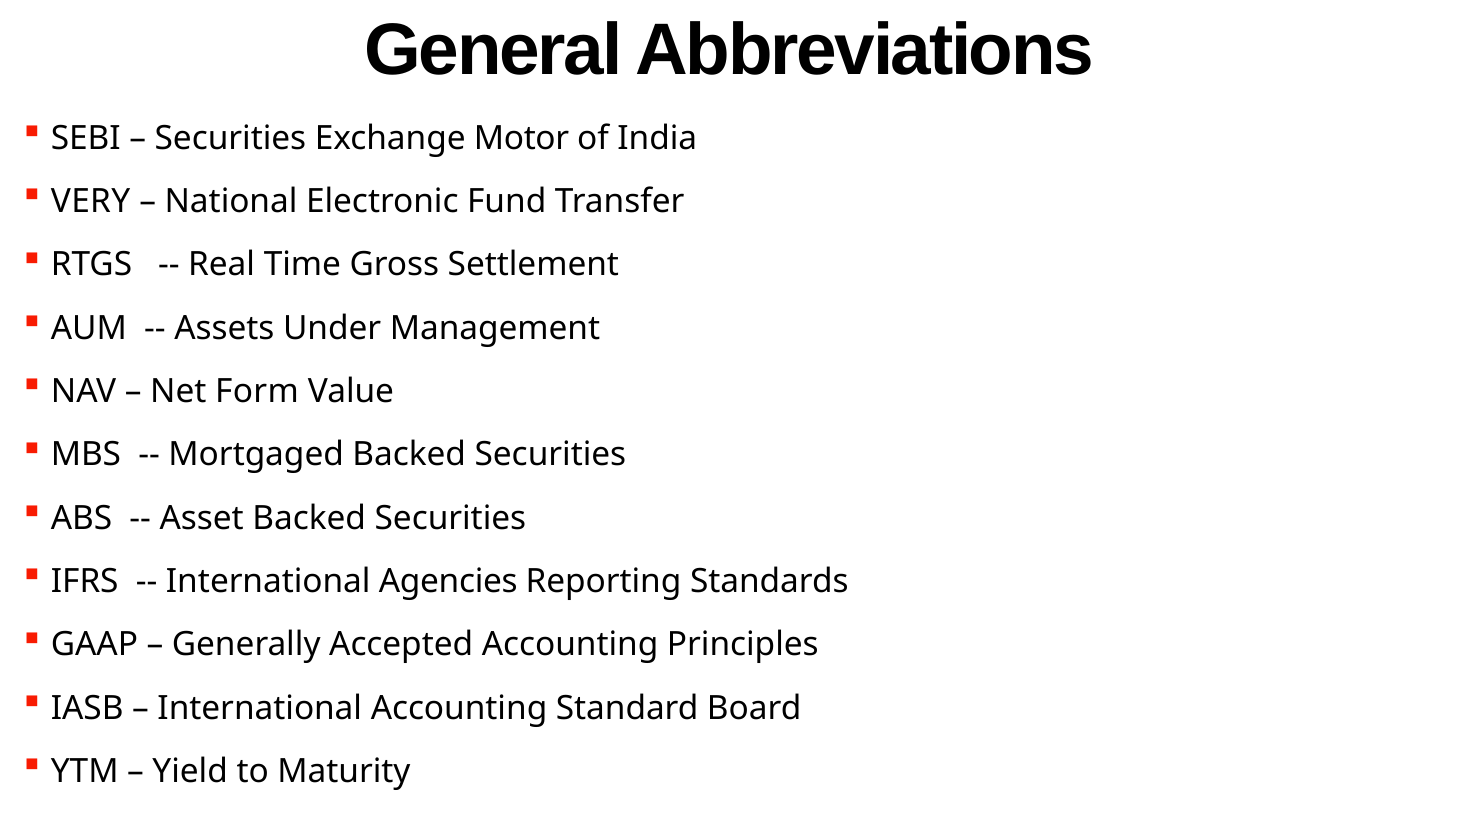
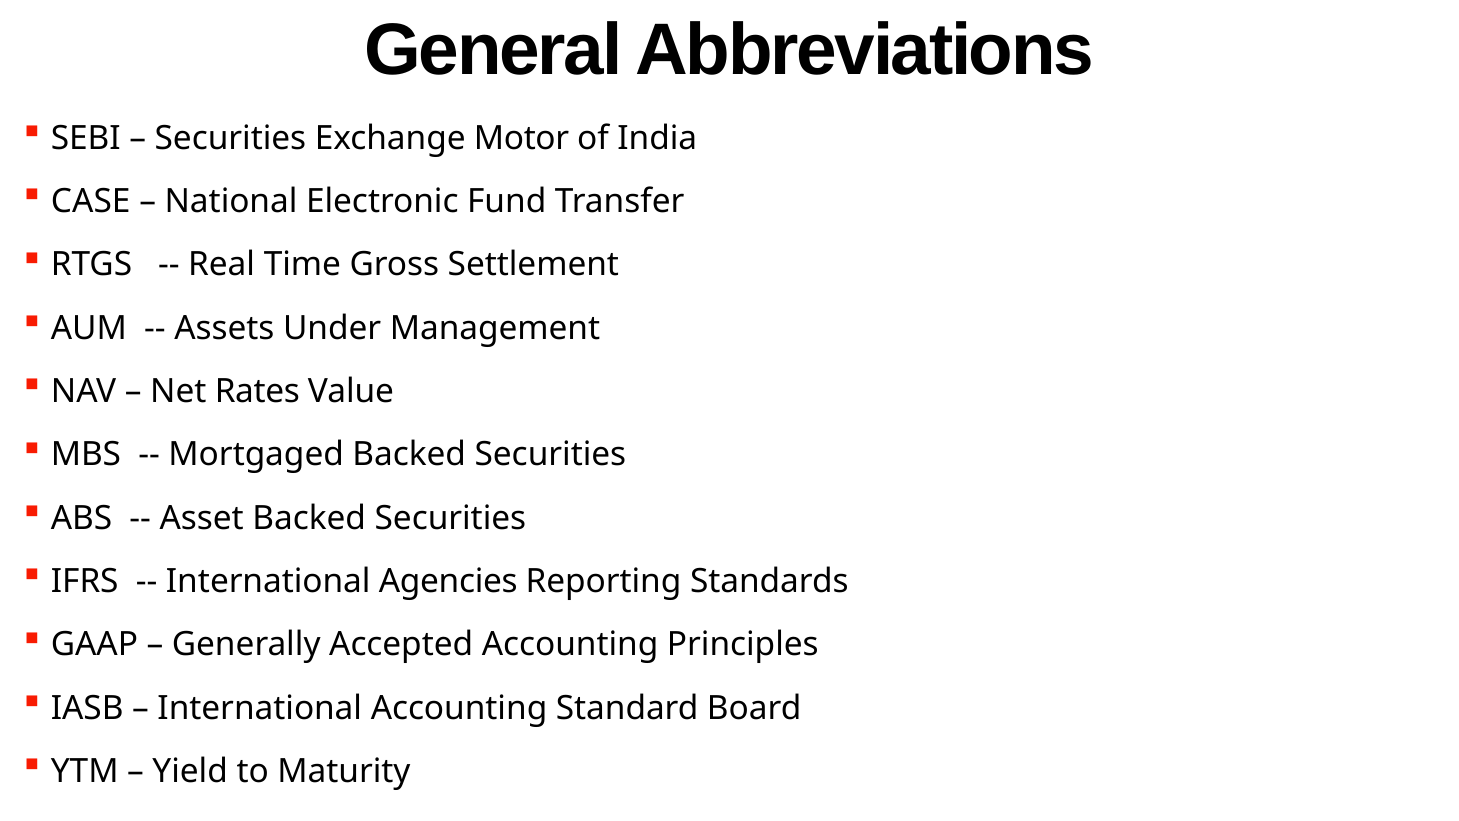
VERY: VERY -> CASE
Form: Form -> Rates
